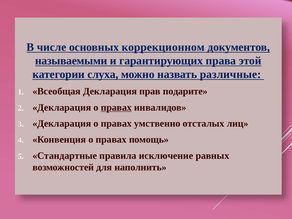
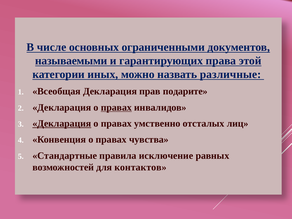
коррекционном: коррекционном -> ограниченными
слуха: слуха -> иных
Декларация at (62, 123) underline: none -> present
помощь: помощь -> чувства
наполнить: наполнить -> контактов
